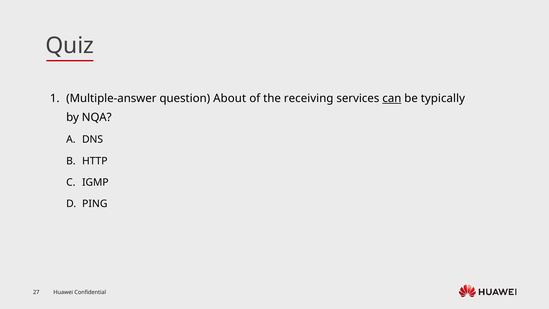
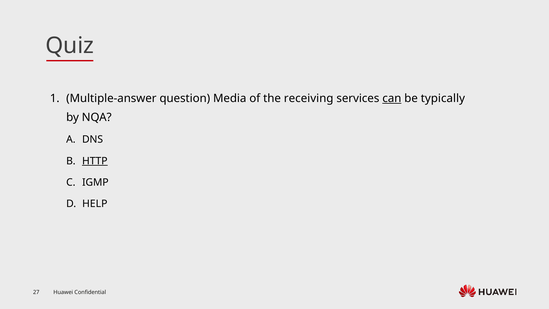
About: About -> Media
HTTP underline: none -> present
PING: PING -> HELP
